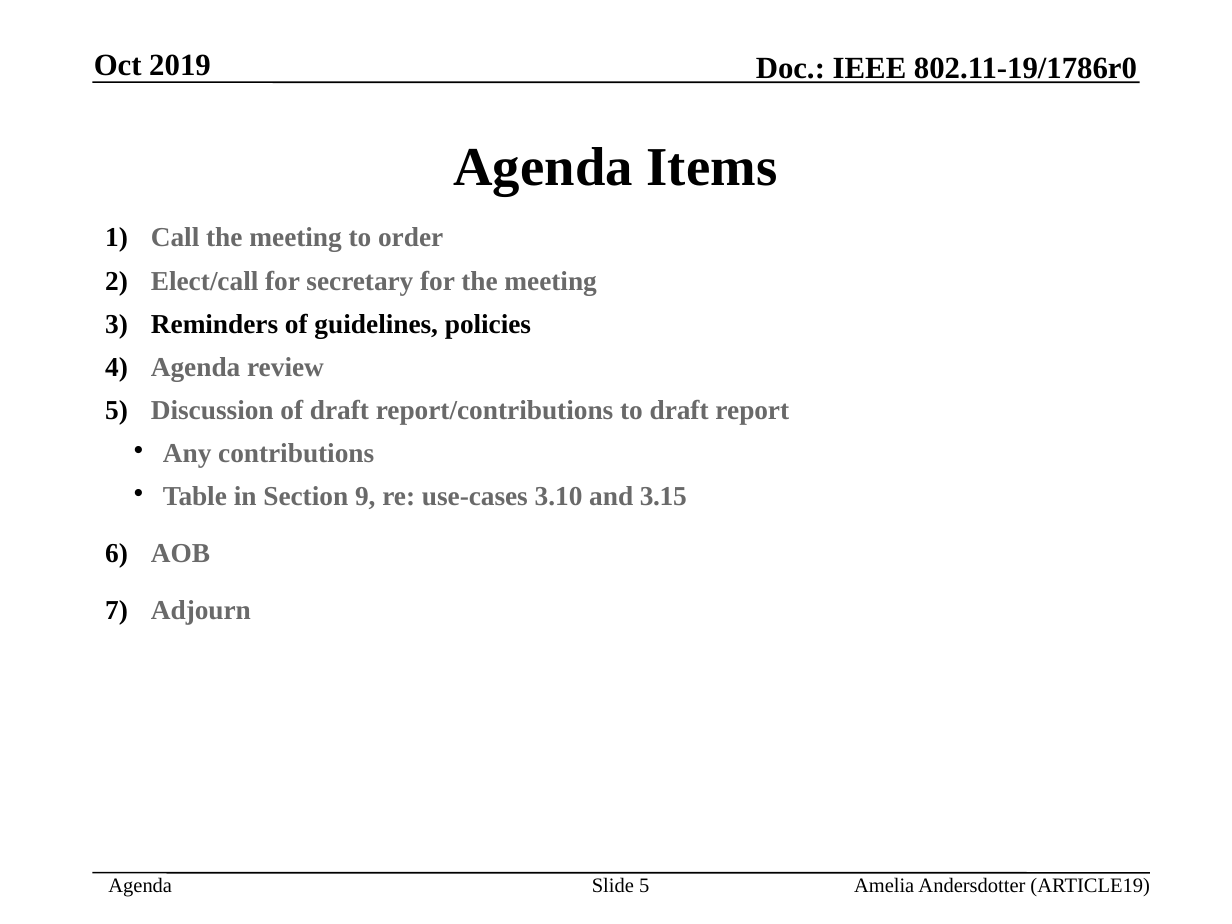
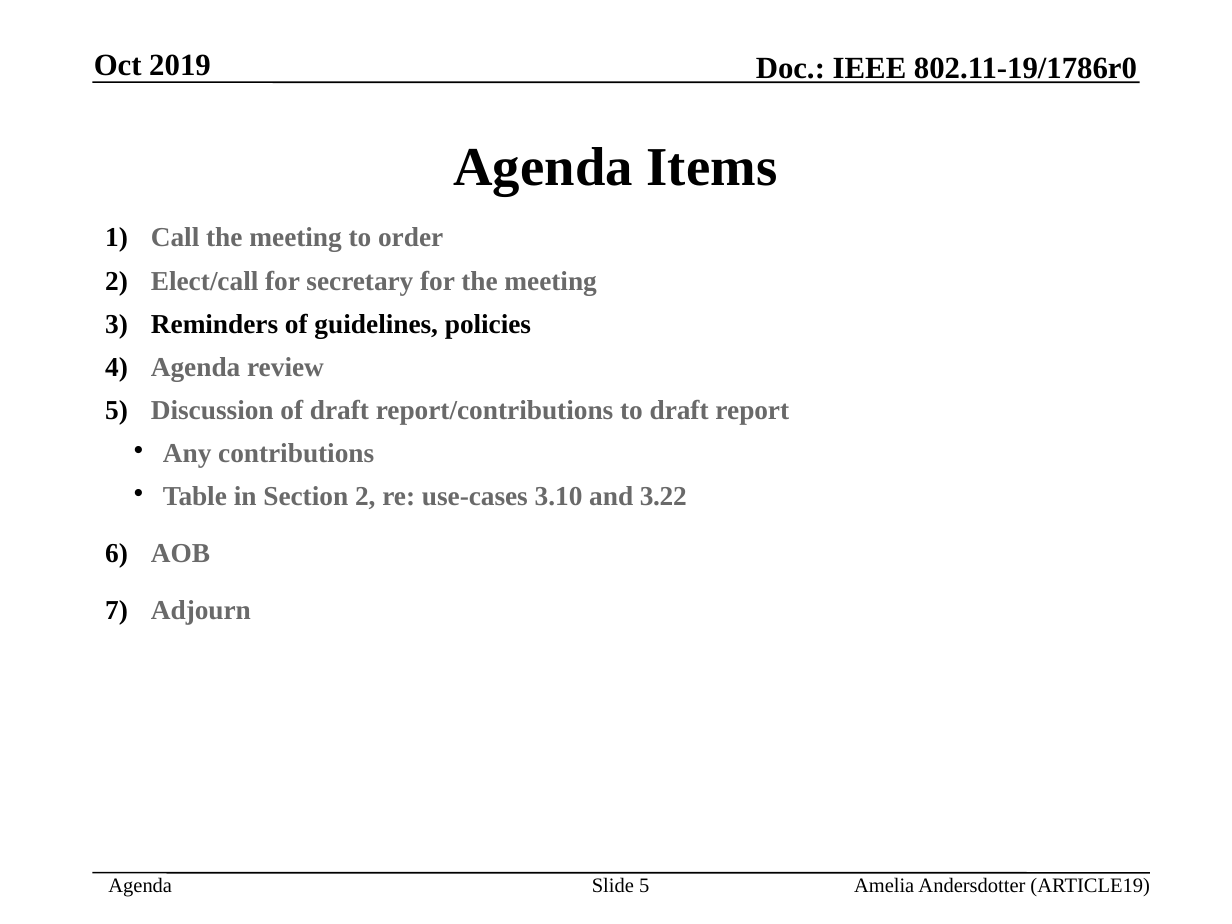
Section 9: 9 -> 2
3.15: 3.15 -> 3.22
